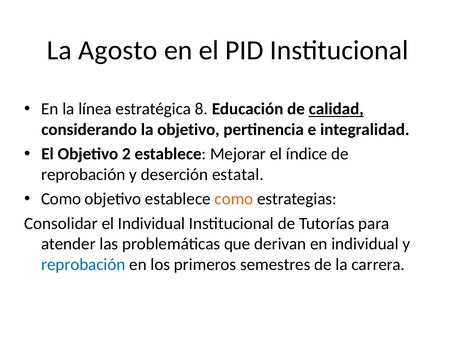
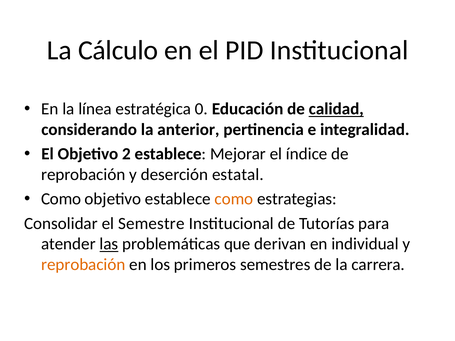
Agosto: Agosto -> Cálculo
8: 8 -> 0
la objetivo: objetivo -> anterior
el Individual: Individual -> Semestre
las underline: none -> present
reprobación at (83, 265) colour: blue -> orange
